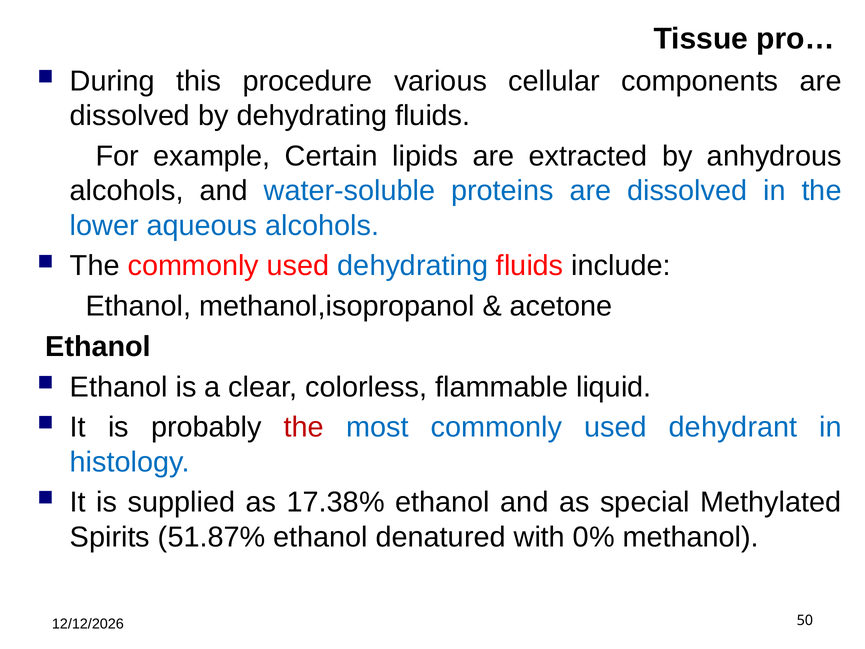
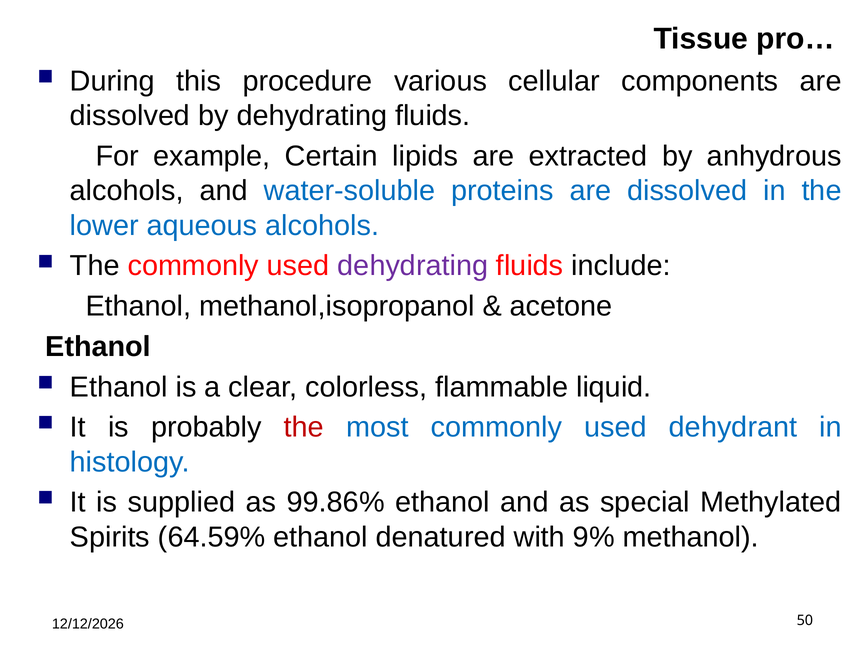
dehydrating at (413, 266) colour: blue -> purple
17.38%: 17.38% -> 99.86%
51.87%: 51.87% -> 64.59%
0%: 0% -> 9%
